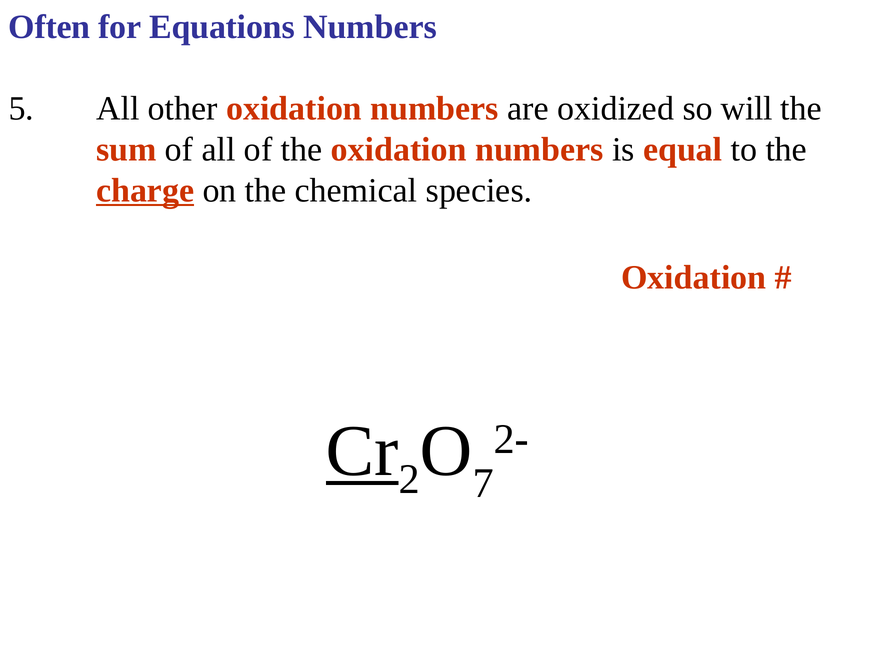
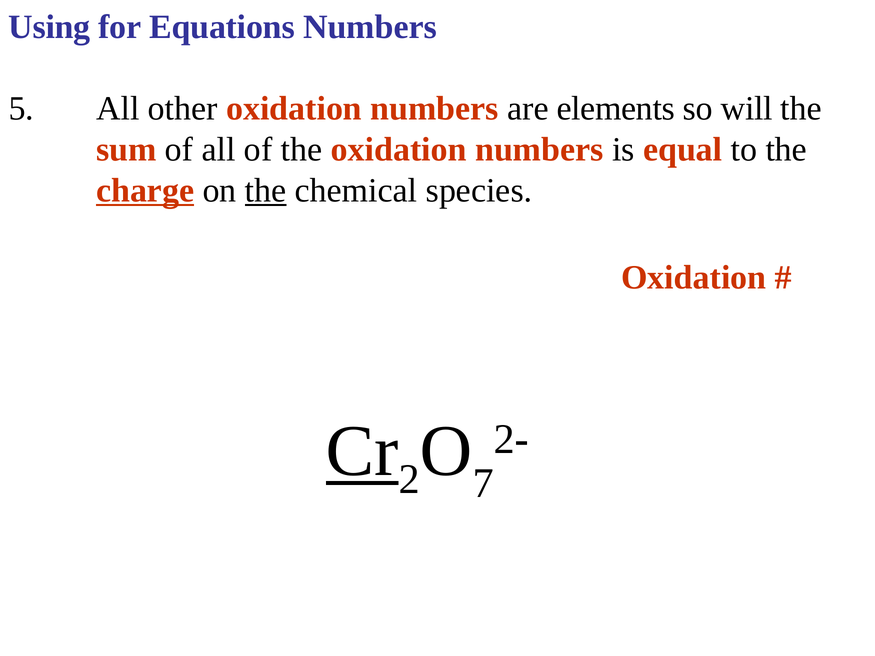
Often: Often -> Using
oxidized: oxidized -> elements
the at (266, 191) underline: none -> present
